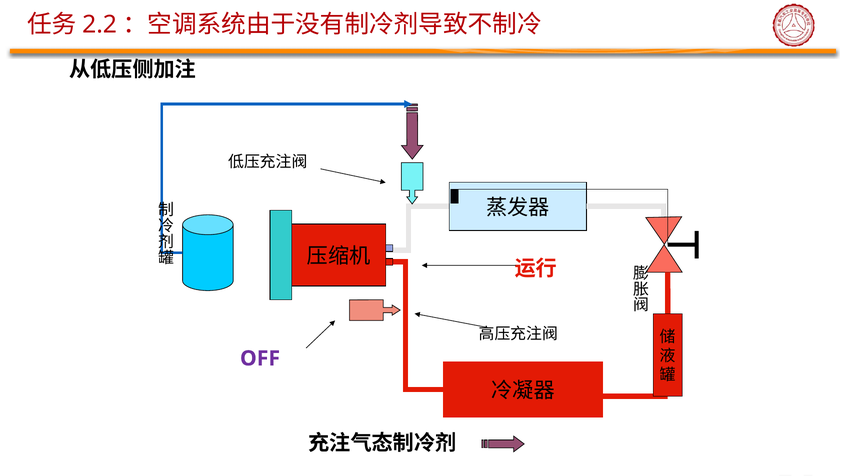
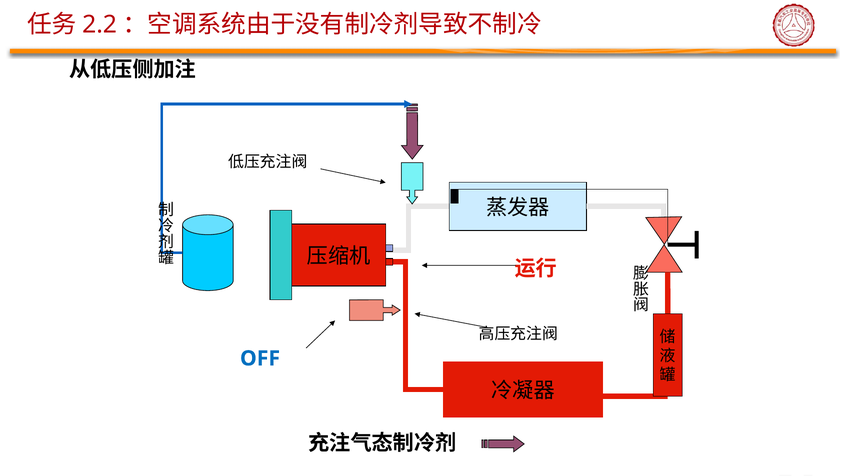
OFF colour: purple -> blue
